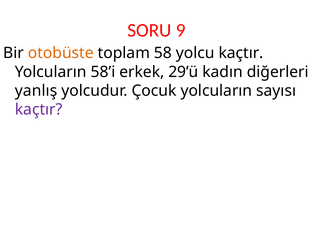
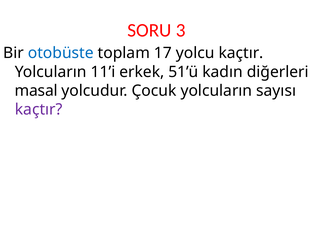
9: 9 -> 3
otobüste colour: orange -> blue
58: 58 -> 17
58’i: 58’i -> 11’i
29’ü: 29’ü -> 51’ü
yanlış: yanlış -> masal
